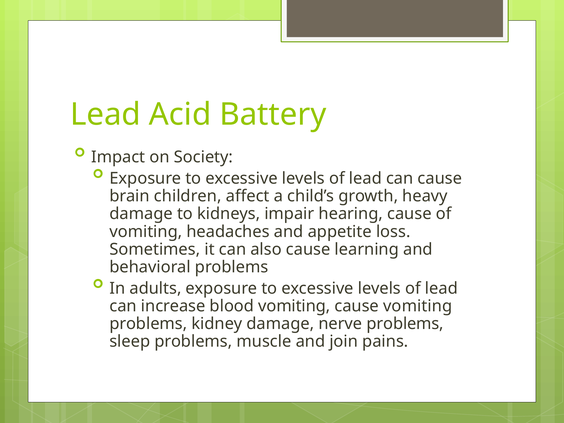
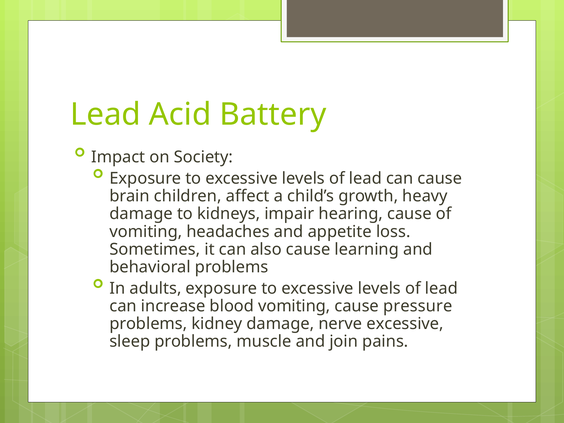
cause vomiting: vomiting -> pressure
nerve problems: problems -> excessive
